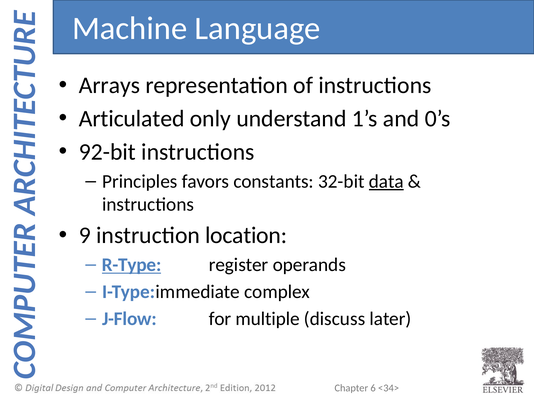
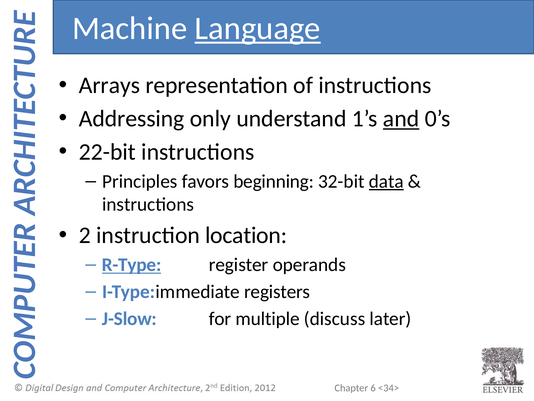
Language underline: none -> present
Articulated: Articulated -> Addressing
and underline: none -> present
92-bit: 92-bit -> 22-bit
constants: constants -> beginning
9: 9 -> 2
complex: complex -> registers
J-Flow: J-Flow -> J-Slow
